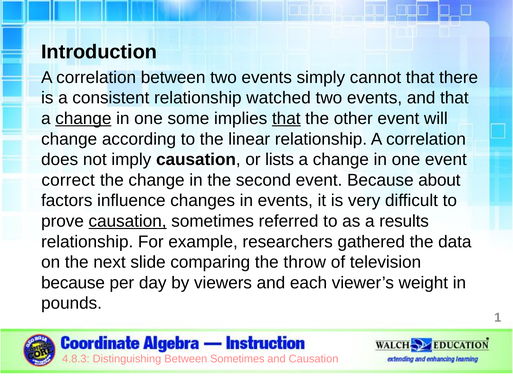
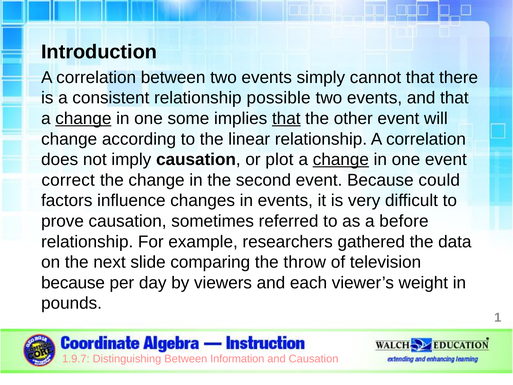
watched: watched -> possible
lists: lists -> plot
change at (341, 159) underline: none -> present
about: about -> could
causation at (128, 221) underline: present -> none
results: results -> before
4.8.3: 4.8.3 -> 1.9.7
Between Sometimes: Sometimes -> Information
